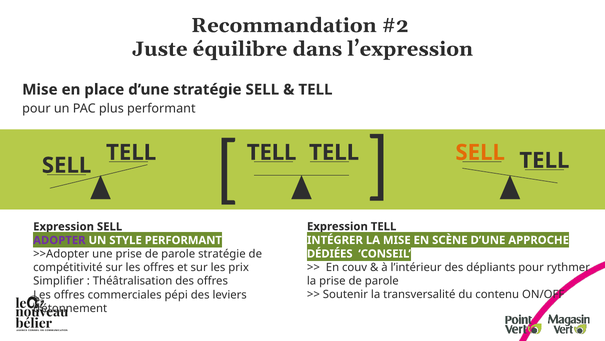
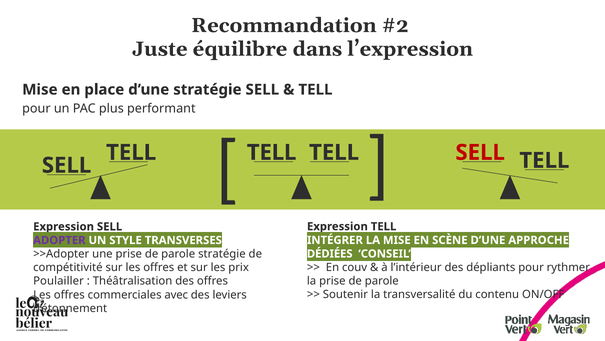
SELL at (480, 152) colour: orange -> red
STYLE PERFORMANT: PERFORMANT -> TRANSVERSES
Simplifier: Simplifier -> Poulailler
pépi: pépi -> avec
